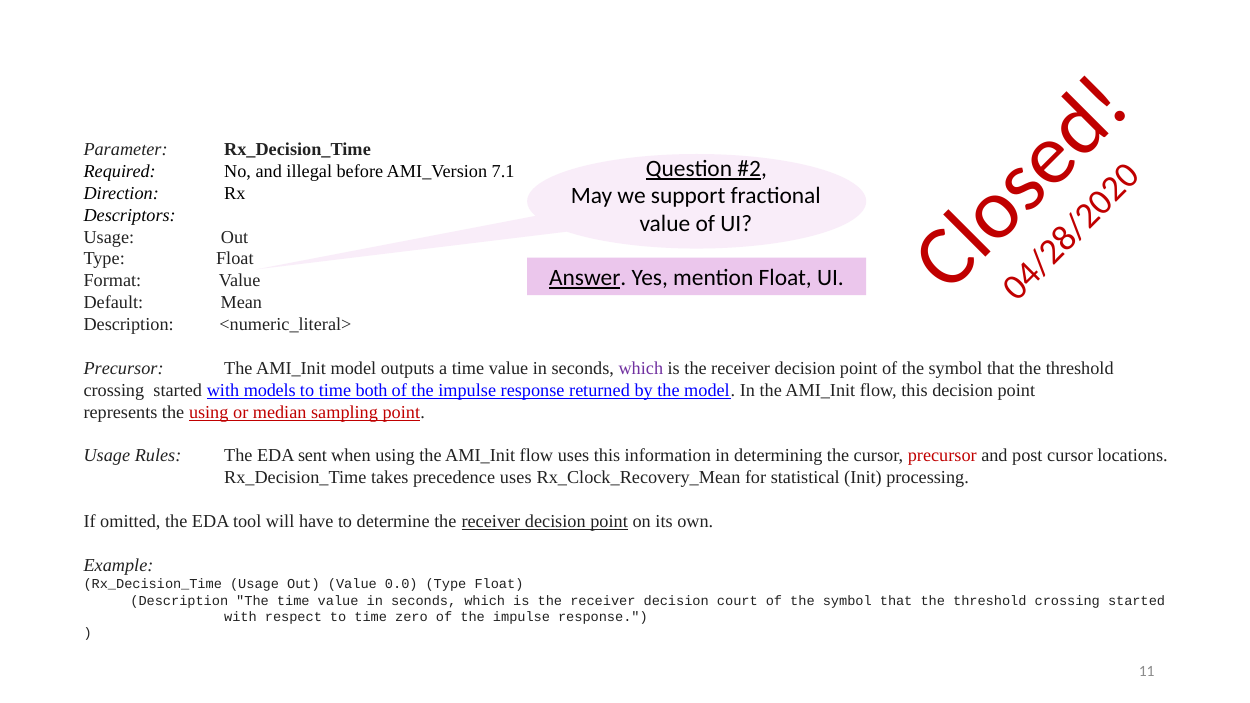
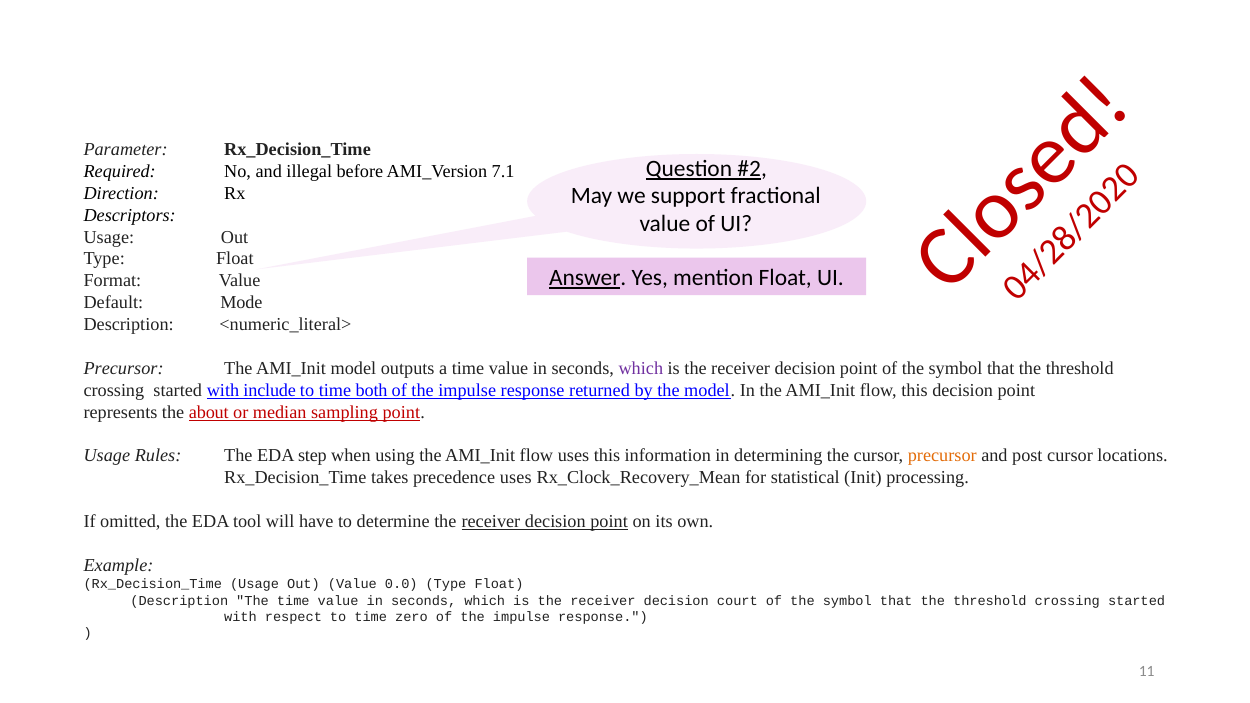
Mean: Mean -> Mode
models: models -> include
the using: using -> about
sent: sent -> step
precursor at (942, 456) colour: red -> orange
